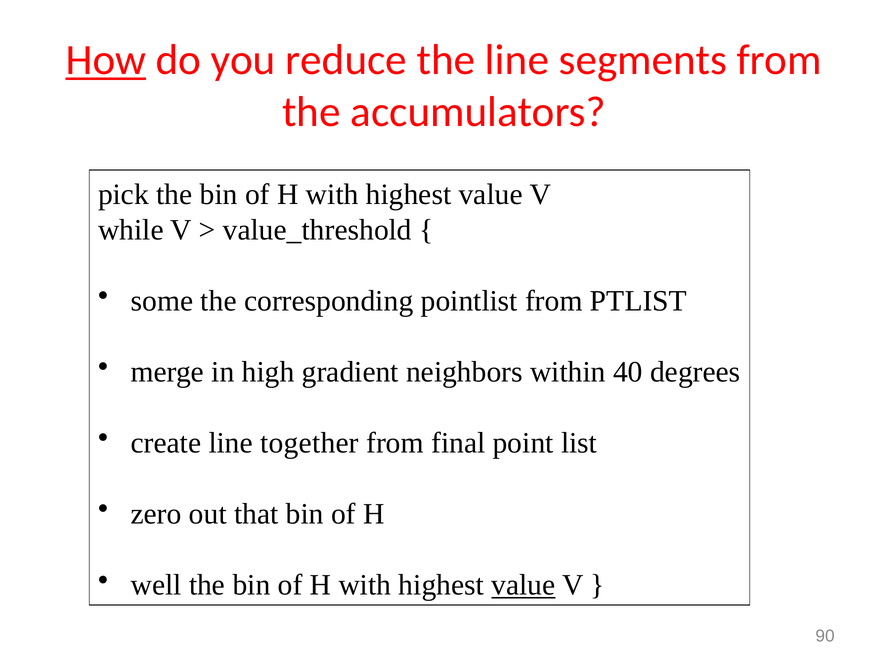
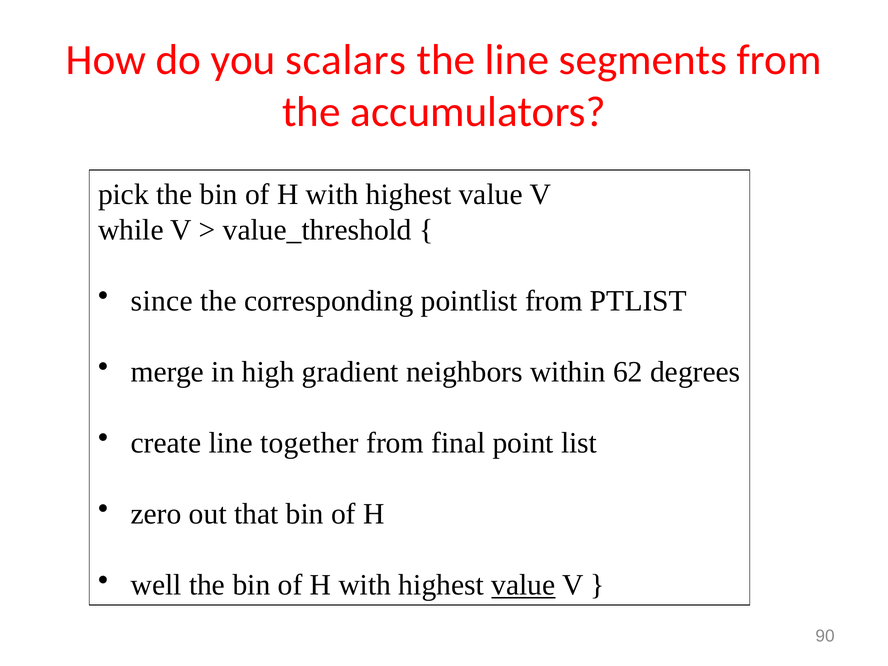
How underline: present -> none
reduce: reduce -> scalars
some: some -> since
40: 40 -> 62
